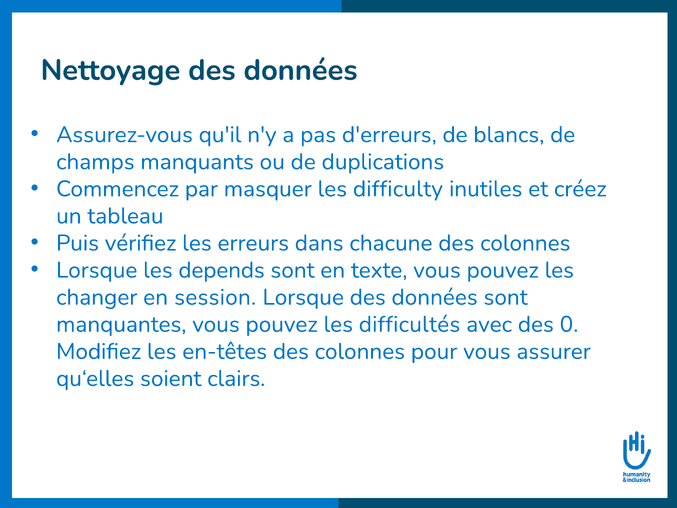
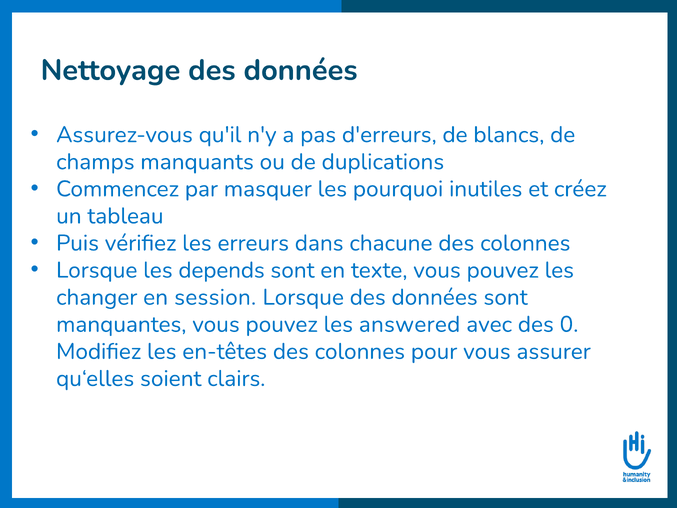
difficulty: difficulty -> pourquoi
difficultés: difficultés -> answered
